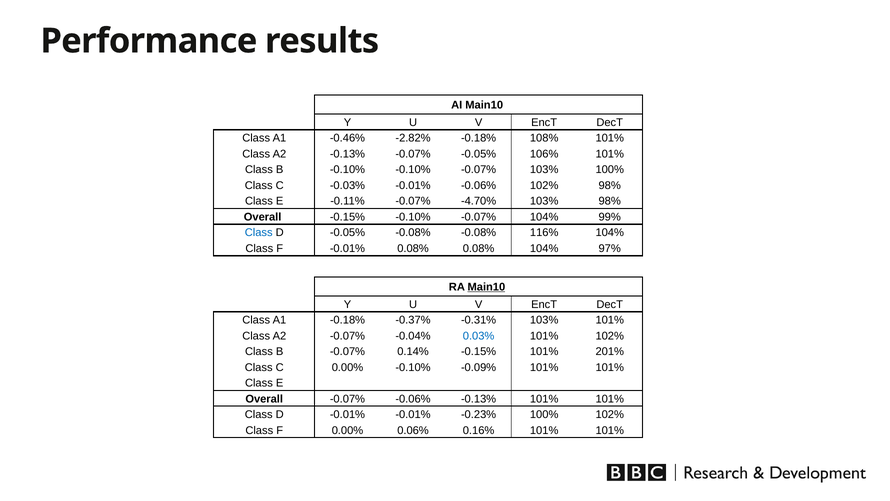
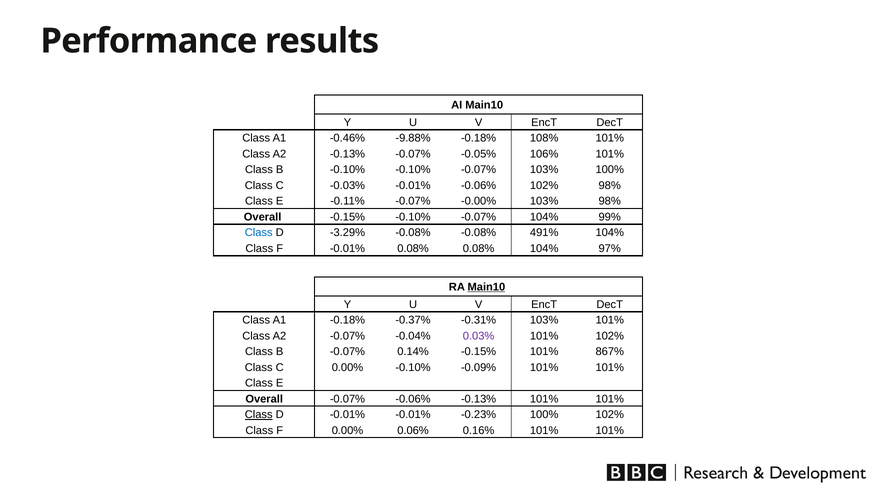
-2.82%: -2.82% -> -9.88%
-4.70%: -4.70% -> -0.00%
D -0.05%: -0.05% -> -3.29%
116%: 116% -> 491%
0.03% colour: blue -> purple
201%: 201% -> 867%
Class at (259, 414) underline: none -> present
